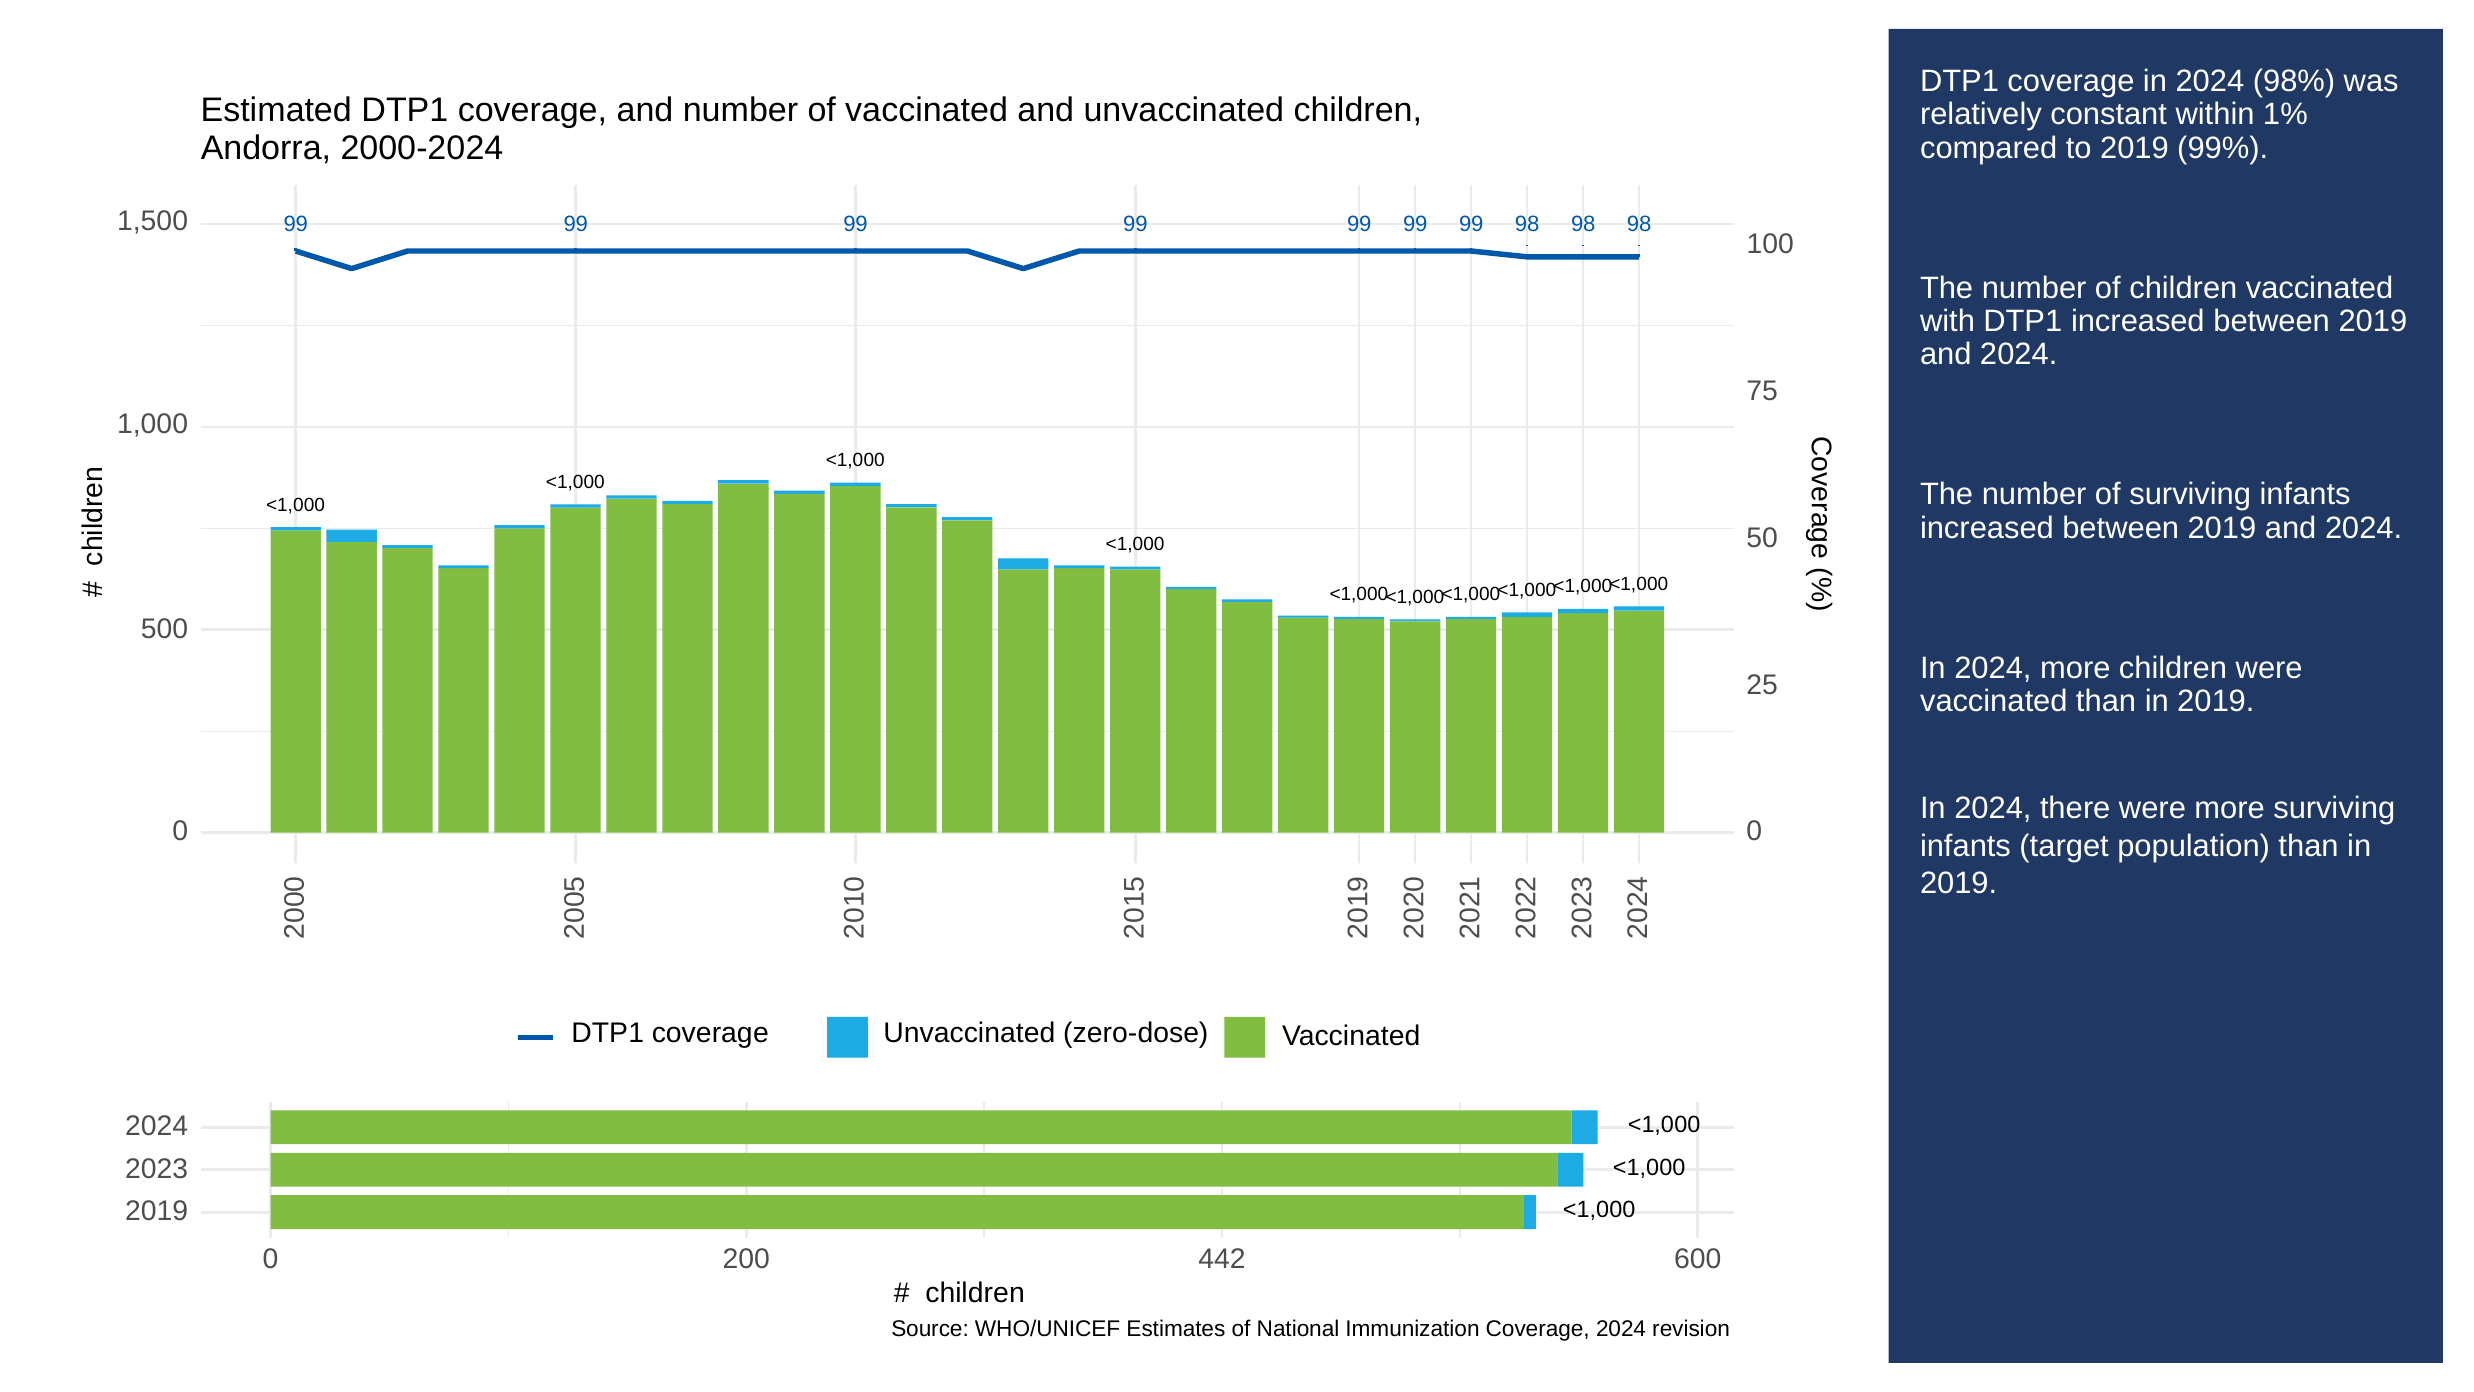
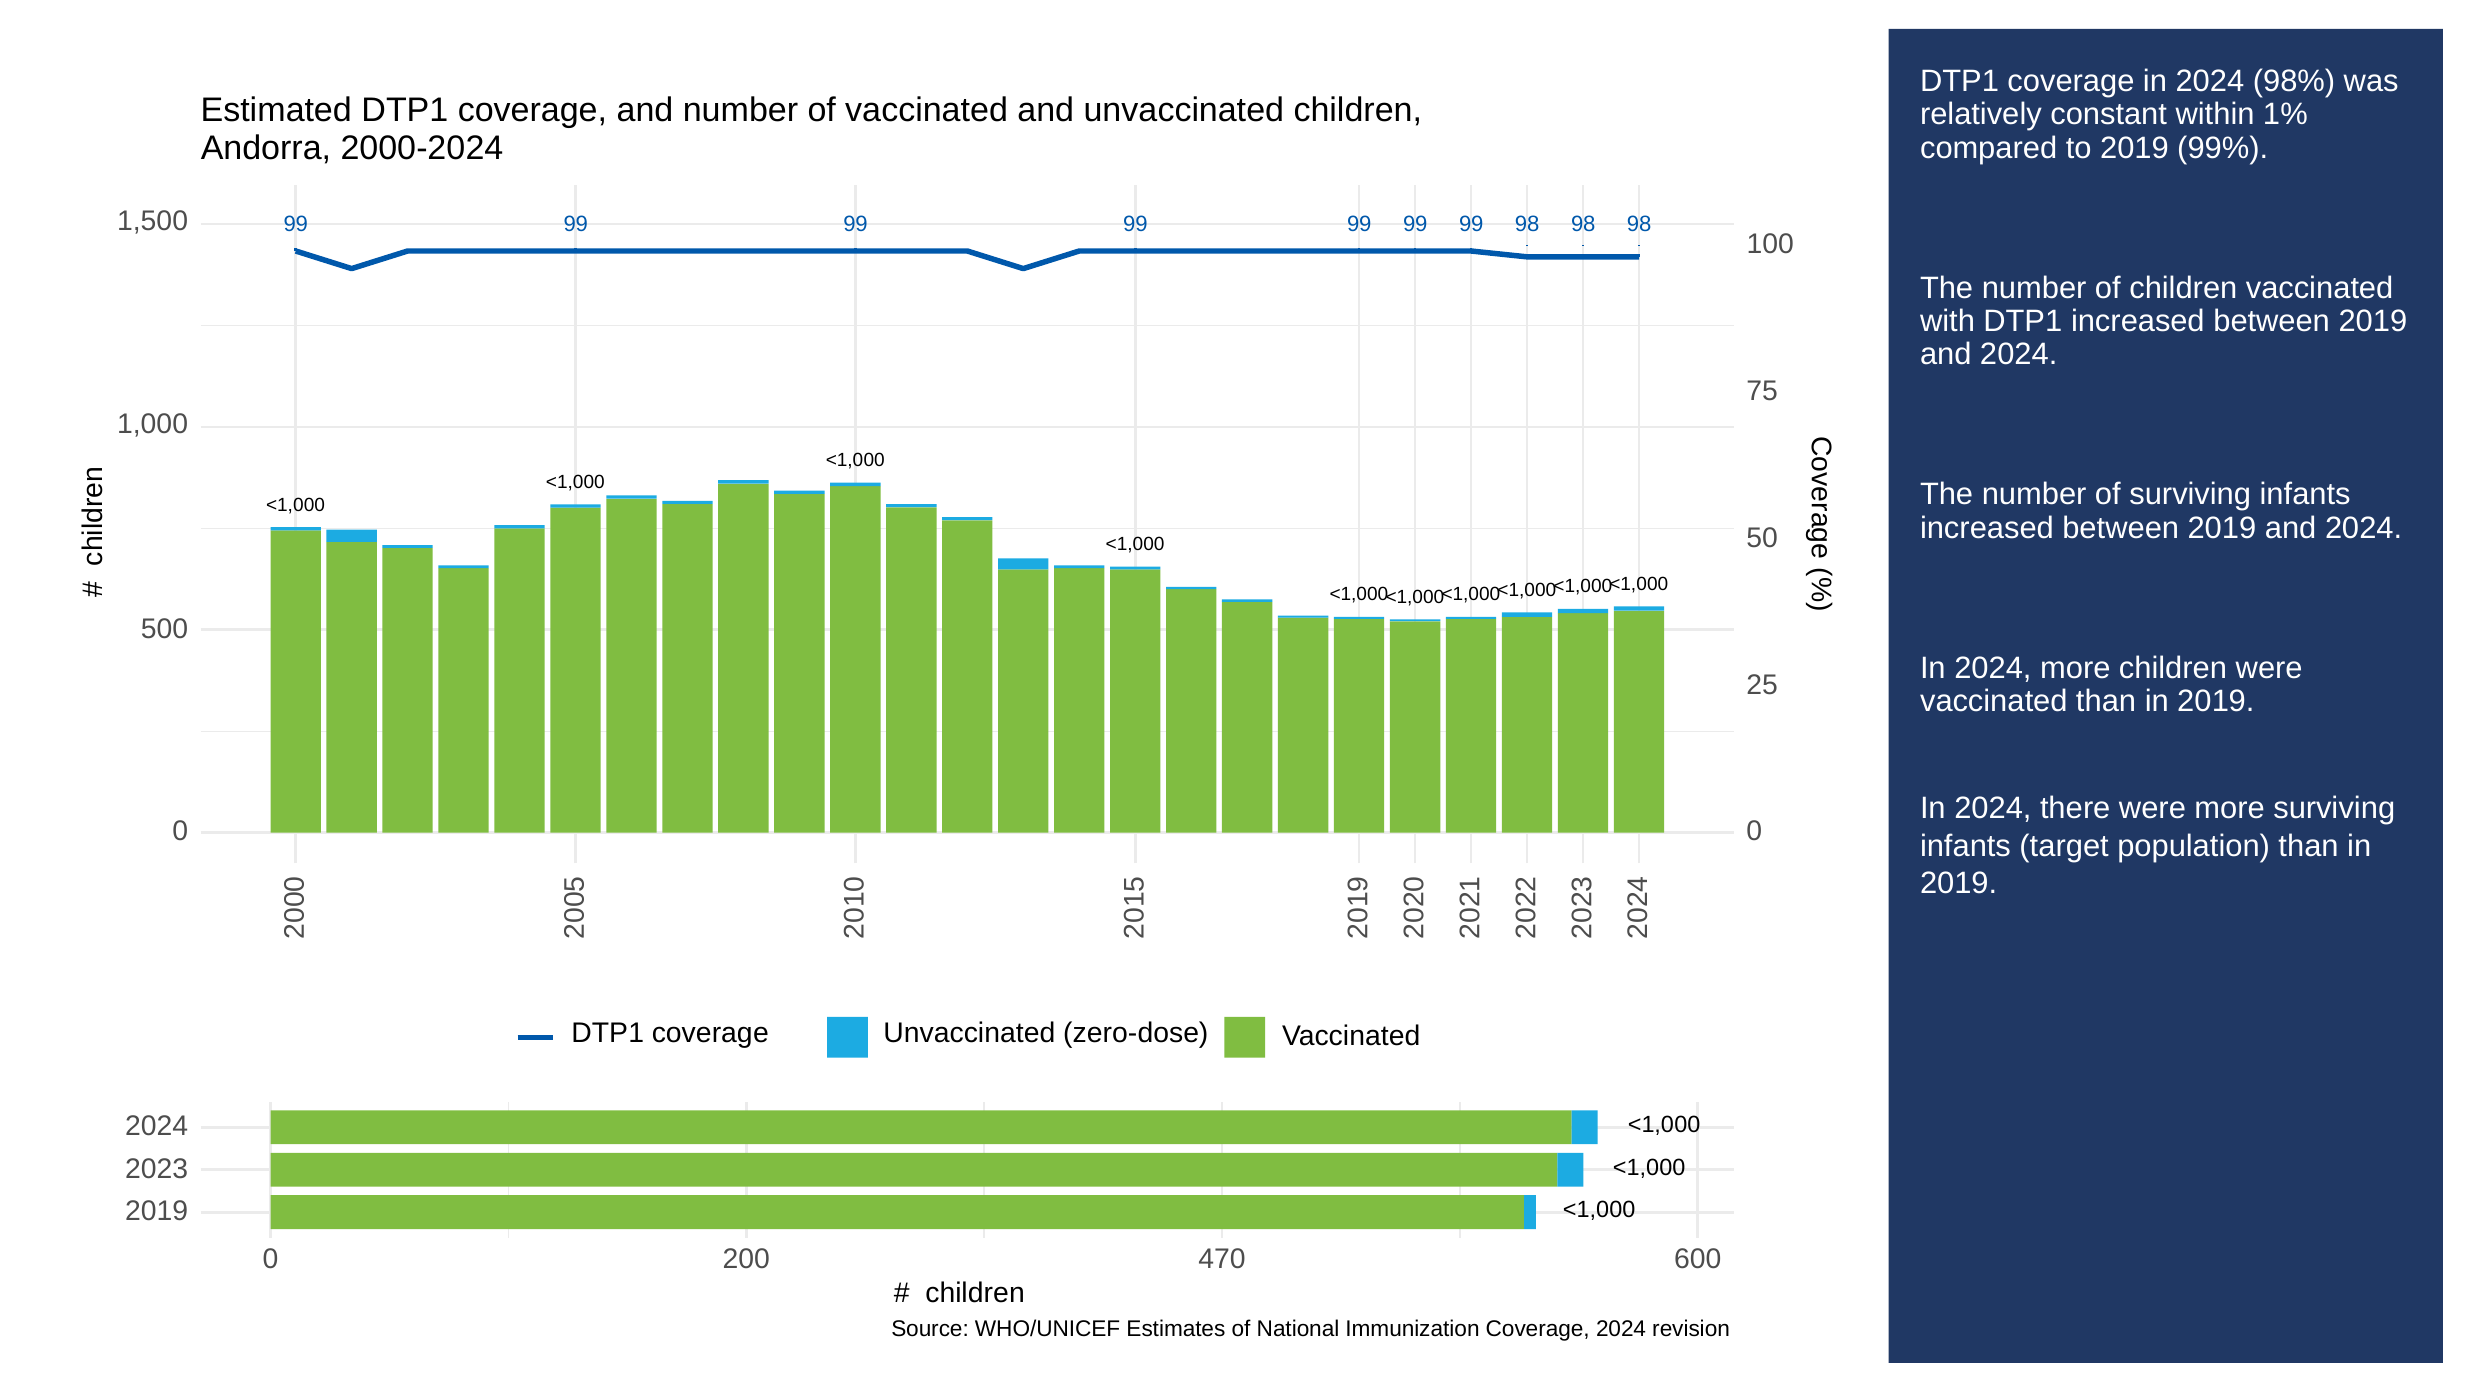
442: 442 -> 470
